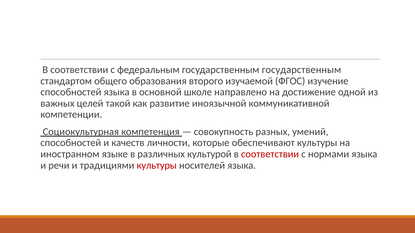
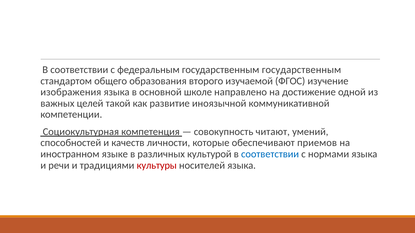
способностей at (71, 92): способностей -> изображения
разных: разных -> читают
обеспечивают культуры: культуры -> приемов
соответствии at (270, 154) colour: red -> blue
